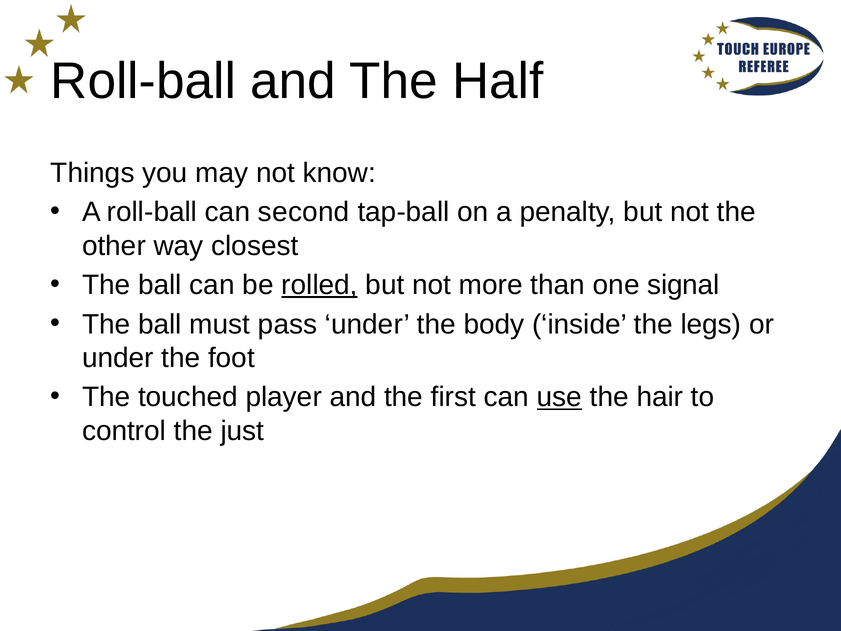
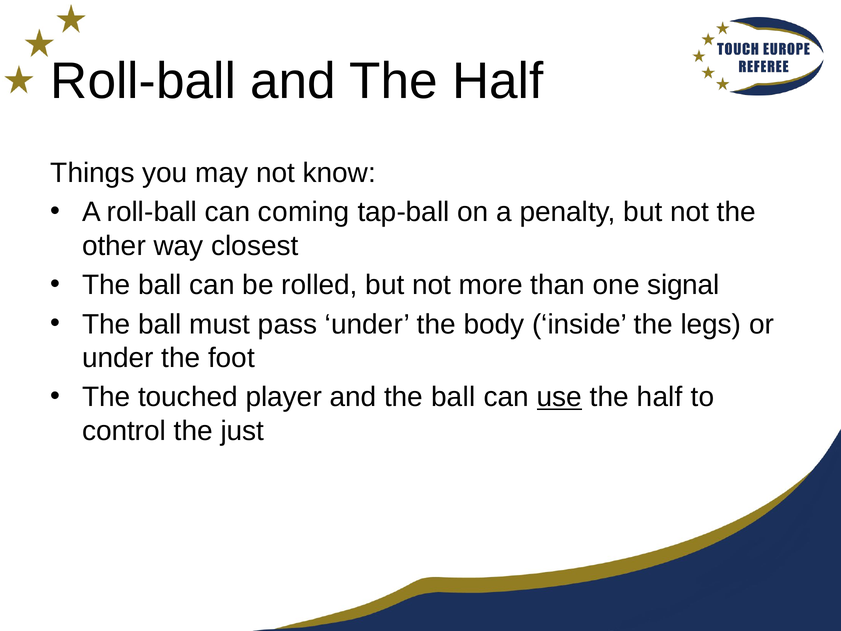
second: second -> coming
rolled underline: present -> none
and the first: first -> ball
hair at (660, 397): hair -> half
